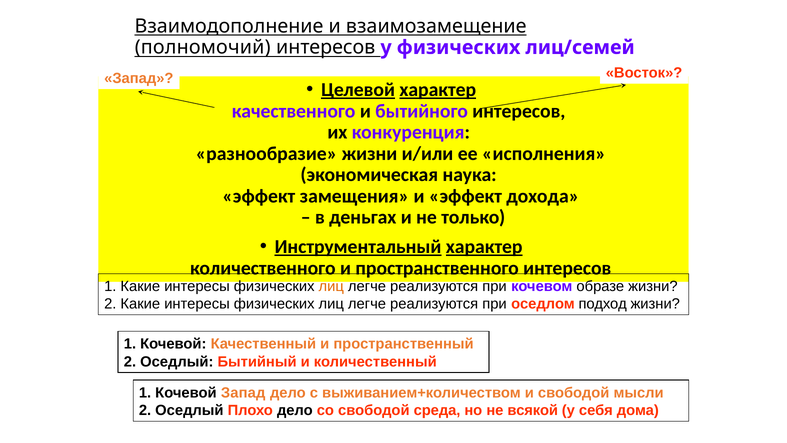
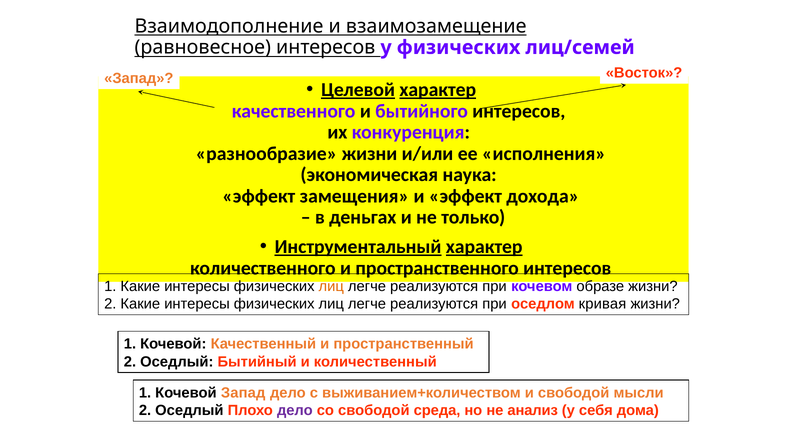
полномочий: полномочий -> равновесное
подход: подход -> кривая
дело at (295, 410) colour: black -> purple
всякой: всякой -> анализ
